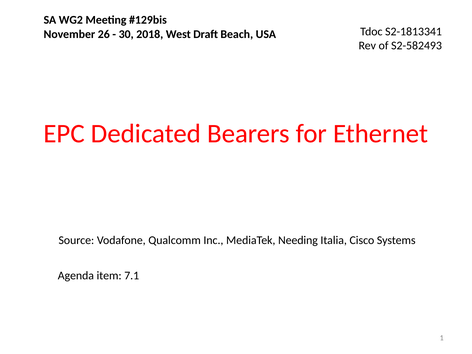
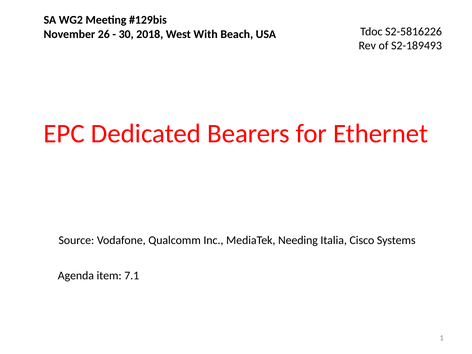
S2-1813341: S2-1813341 -> S2-5816226
Draft: Draft -> With
S2-582493: S2-582493 -> S2-189493
